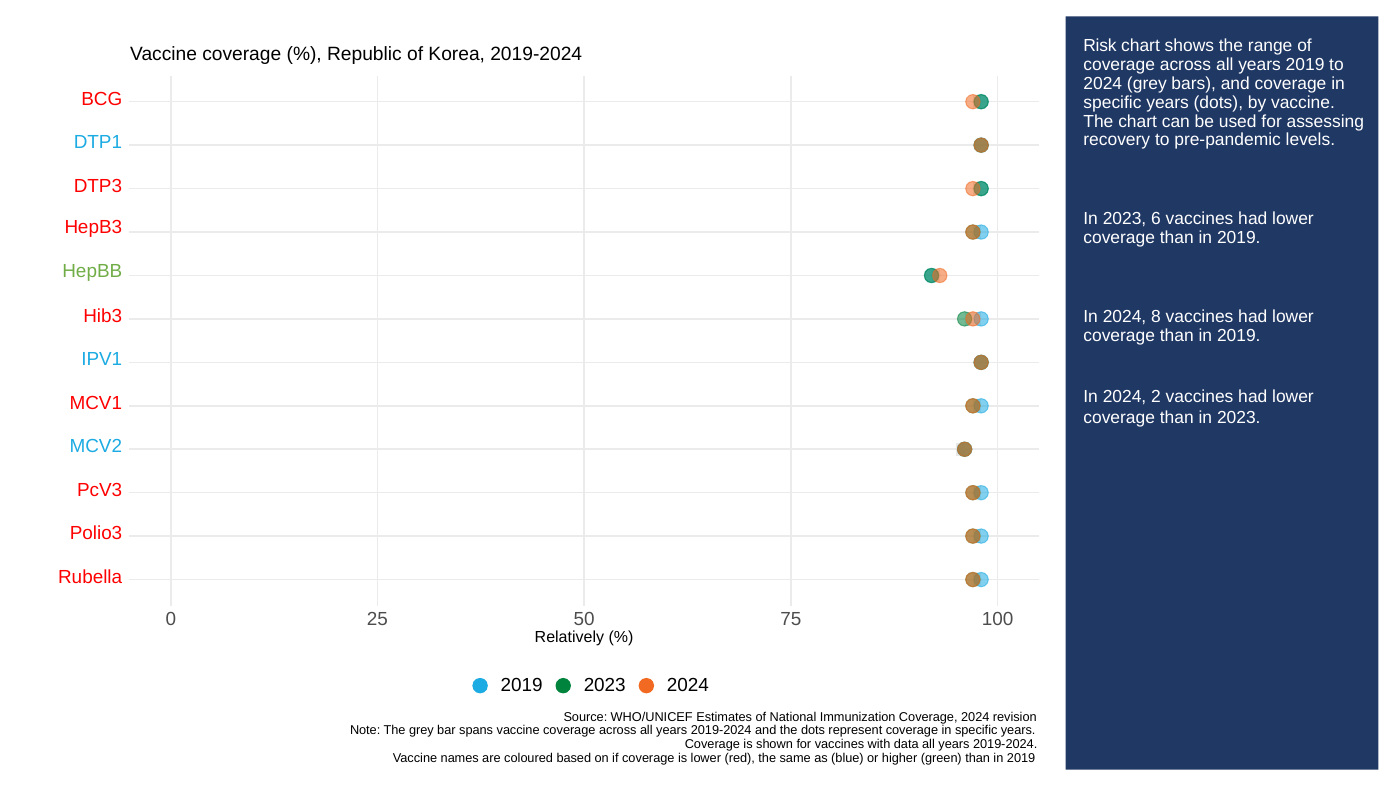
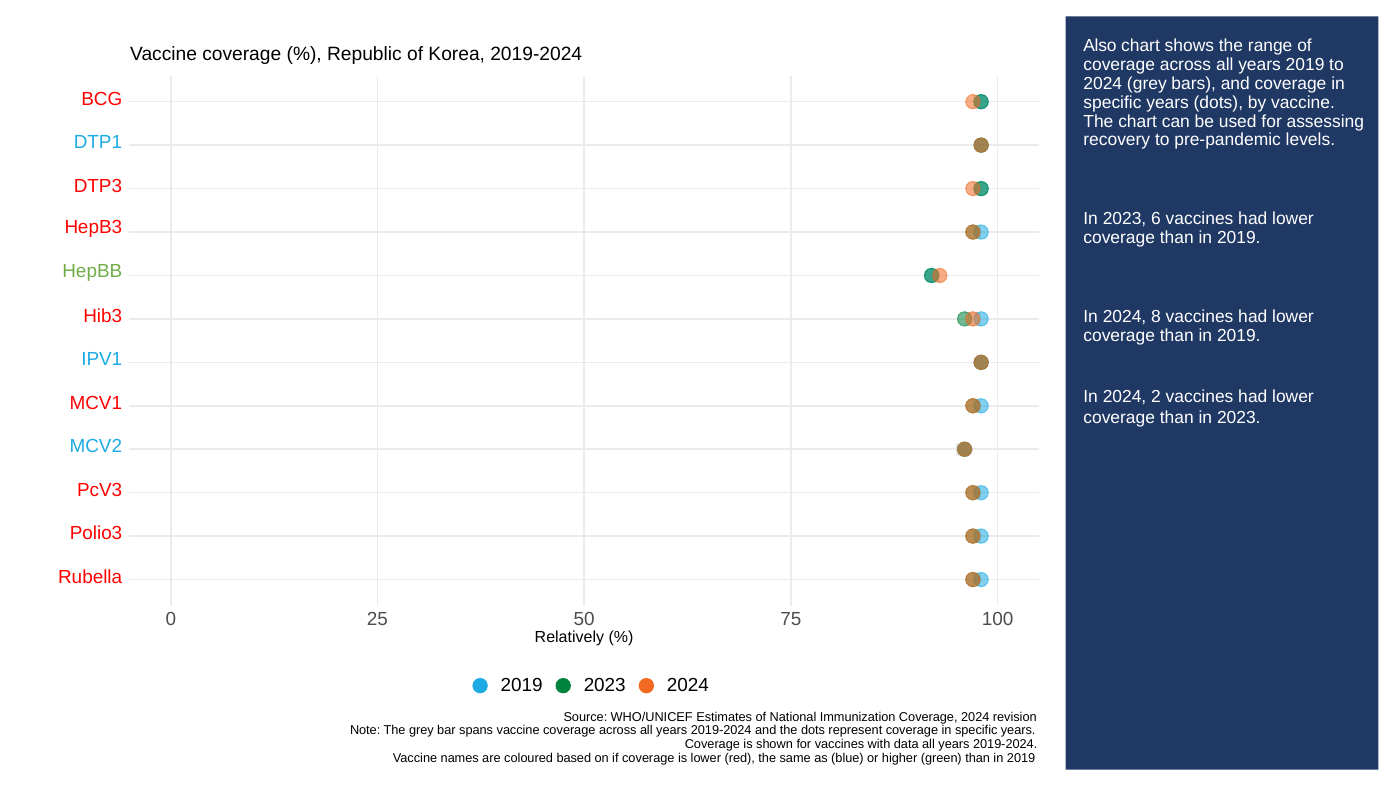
Risk: Risk -> Also
